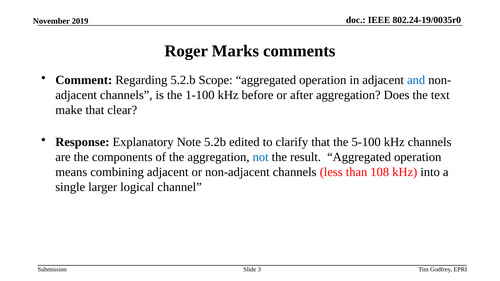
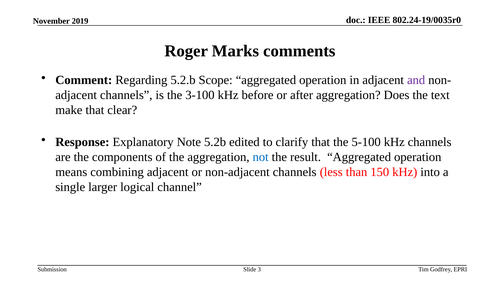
and colour: blue -> purple
1-100: 1-100 -> 3-100
108: 108 -> 150
